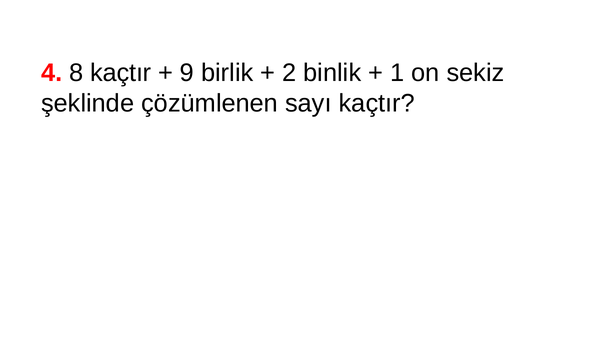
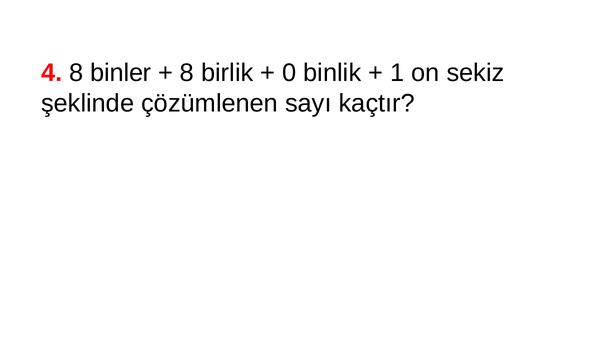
8 kaçtır: kaçtır -> binler
9 at (187, 73): 9 -> 8
2: 2 -> 0
